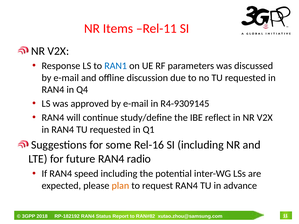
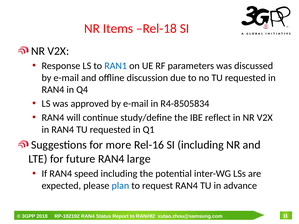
Rel-11: Rel-11 -> Rel-18
R4-9309145: R4-9309145 -> R4-8505834
some: some -> more
radio: radio -> large
plan colour: orange -> blue
